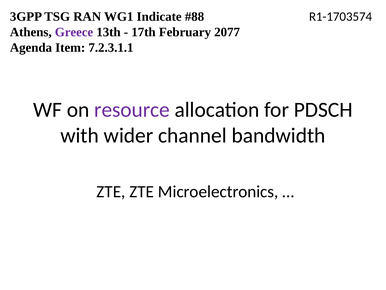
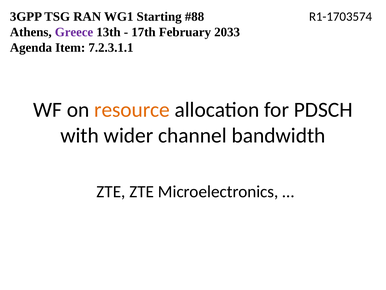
Indicate: Indicate -> Starting
2077: 2077 -> 2033
resource colour: purple -> orange
